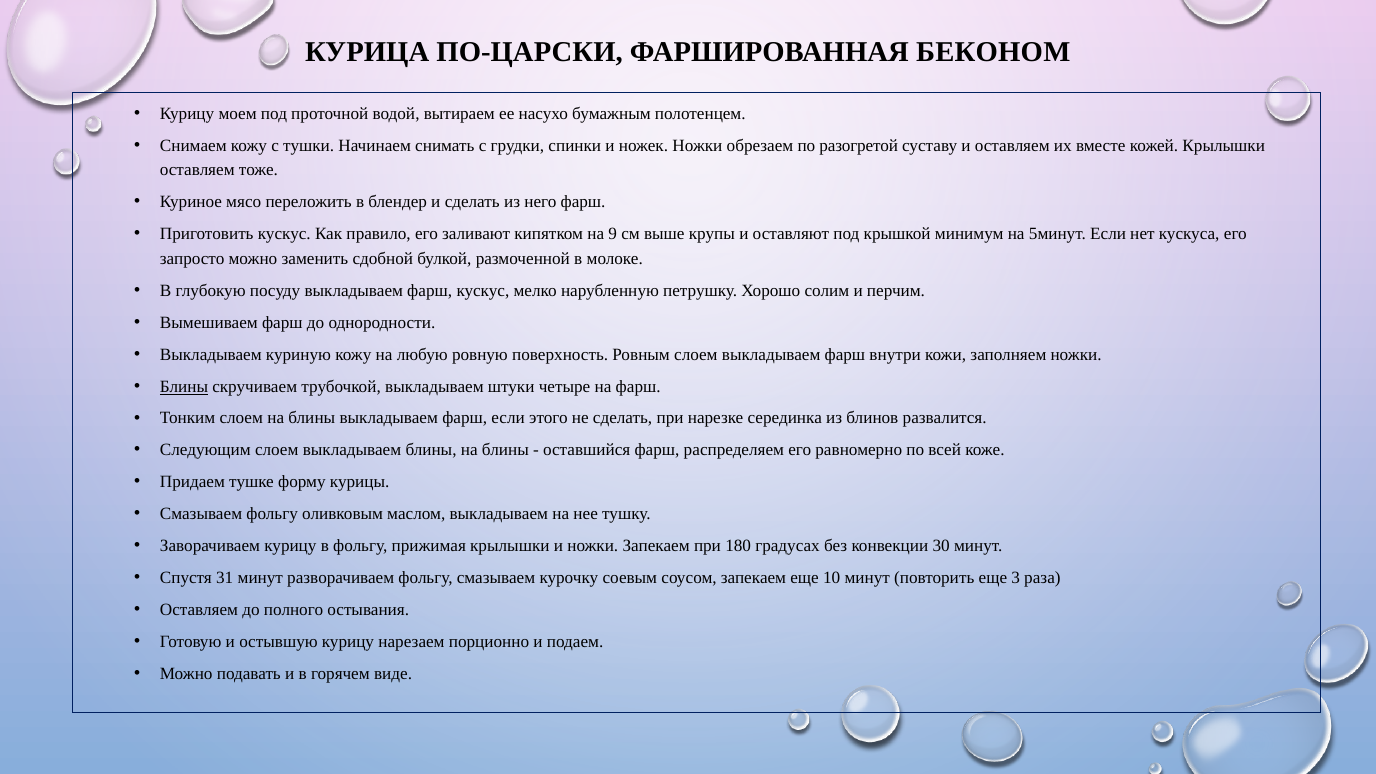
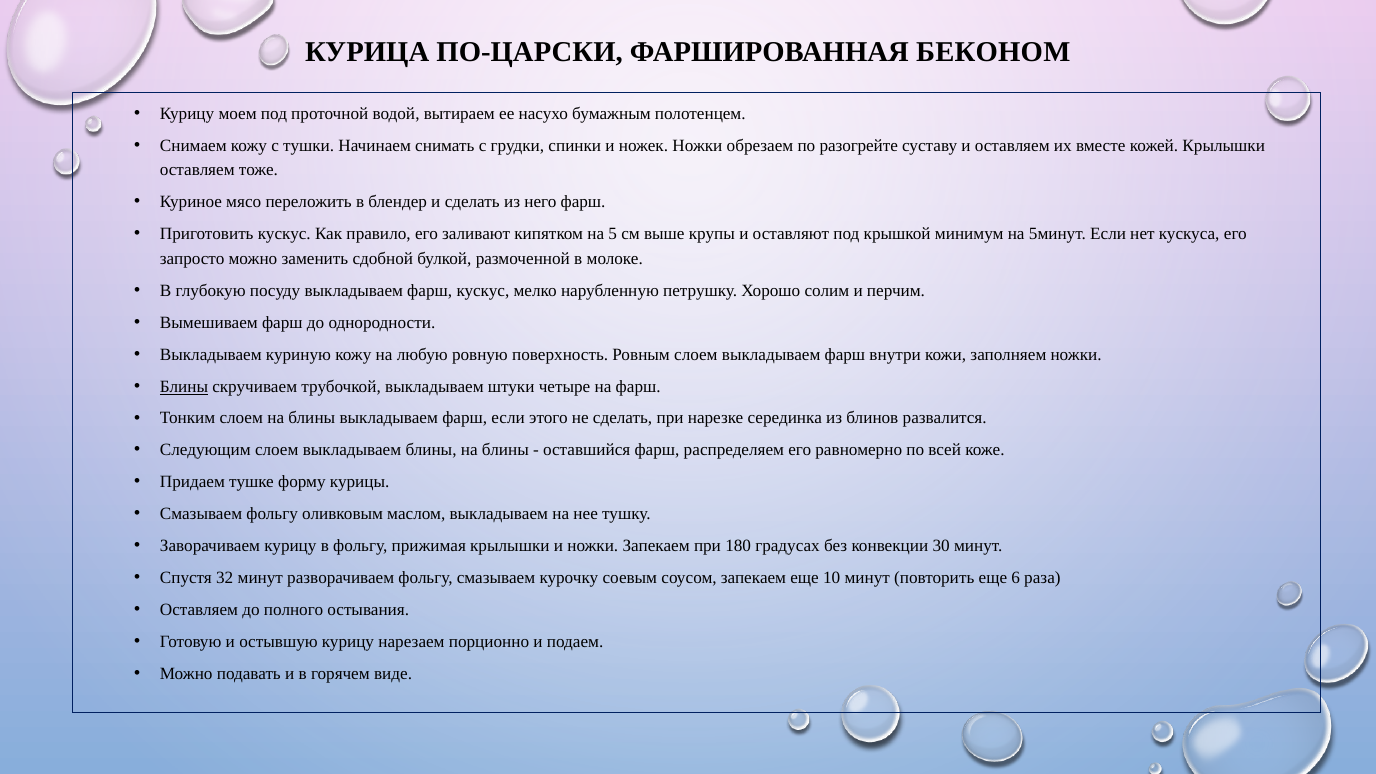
разогретой: разогретой -> разогрейте
9: 9 -> 5
31: 31 -> 32
3: 3 -> 6
